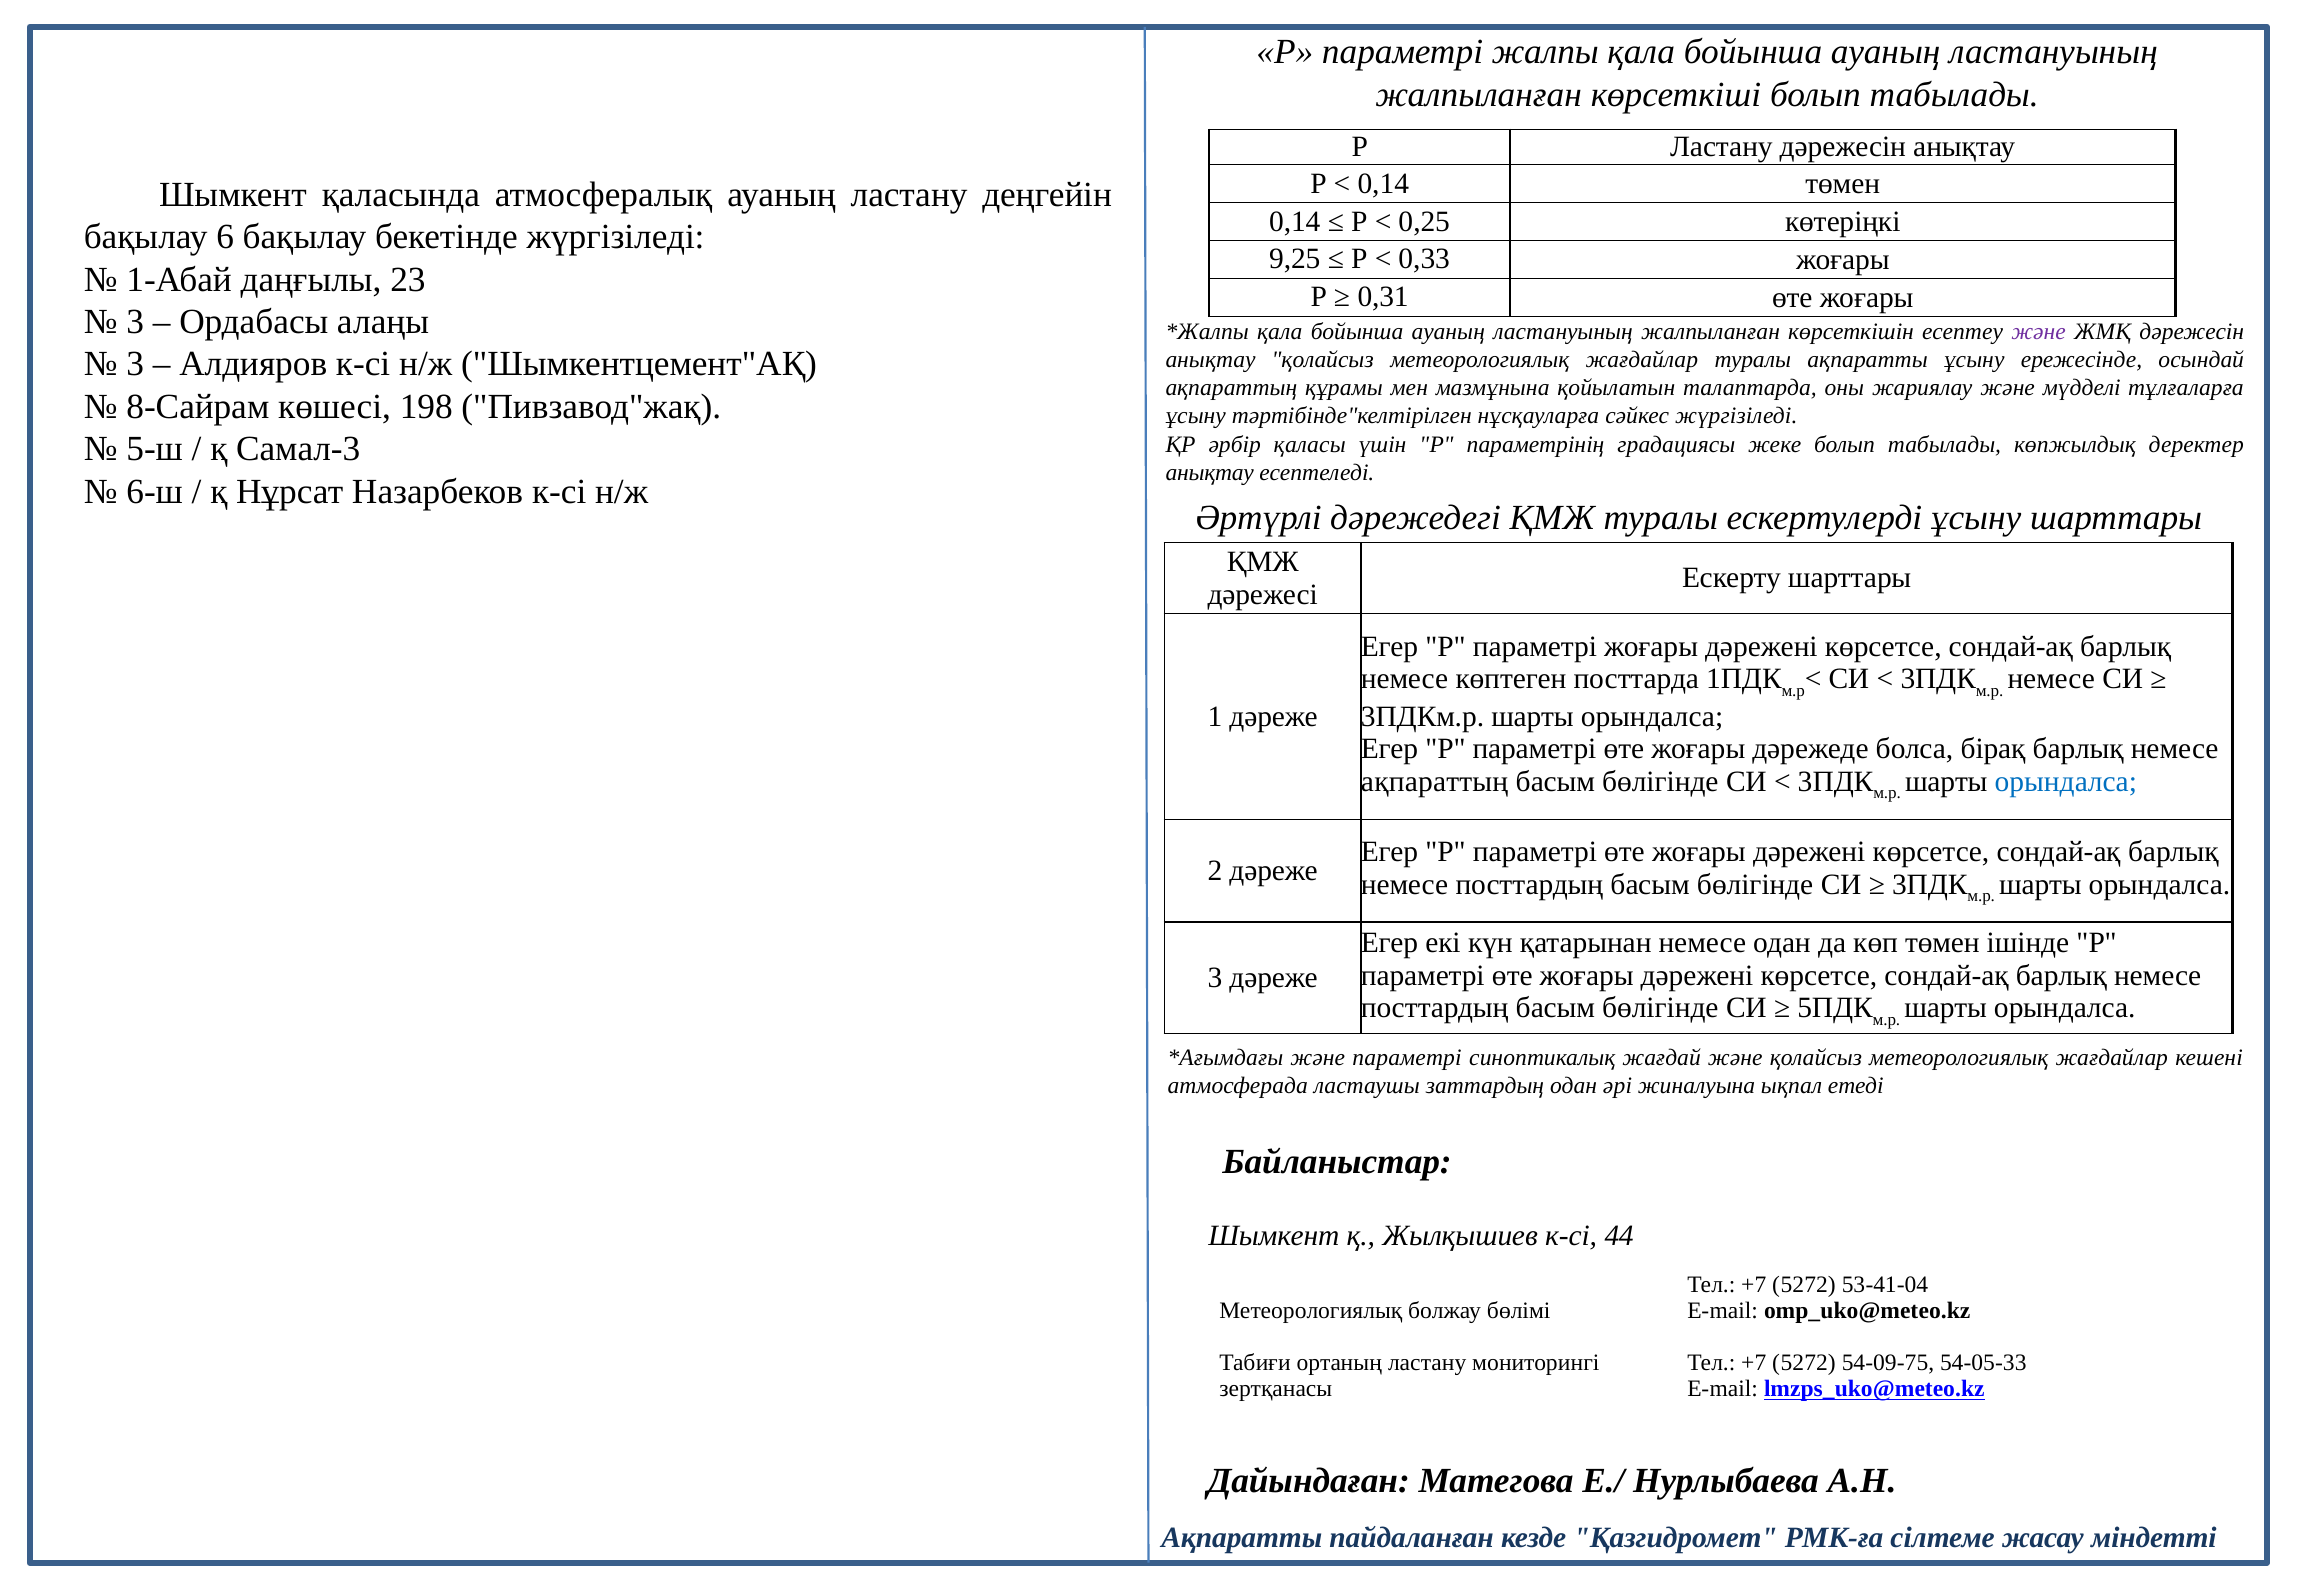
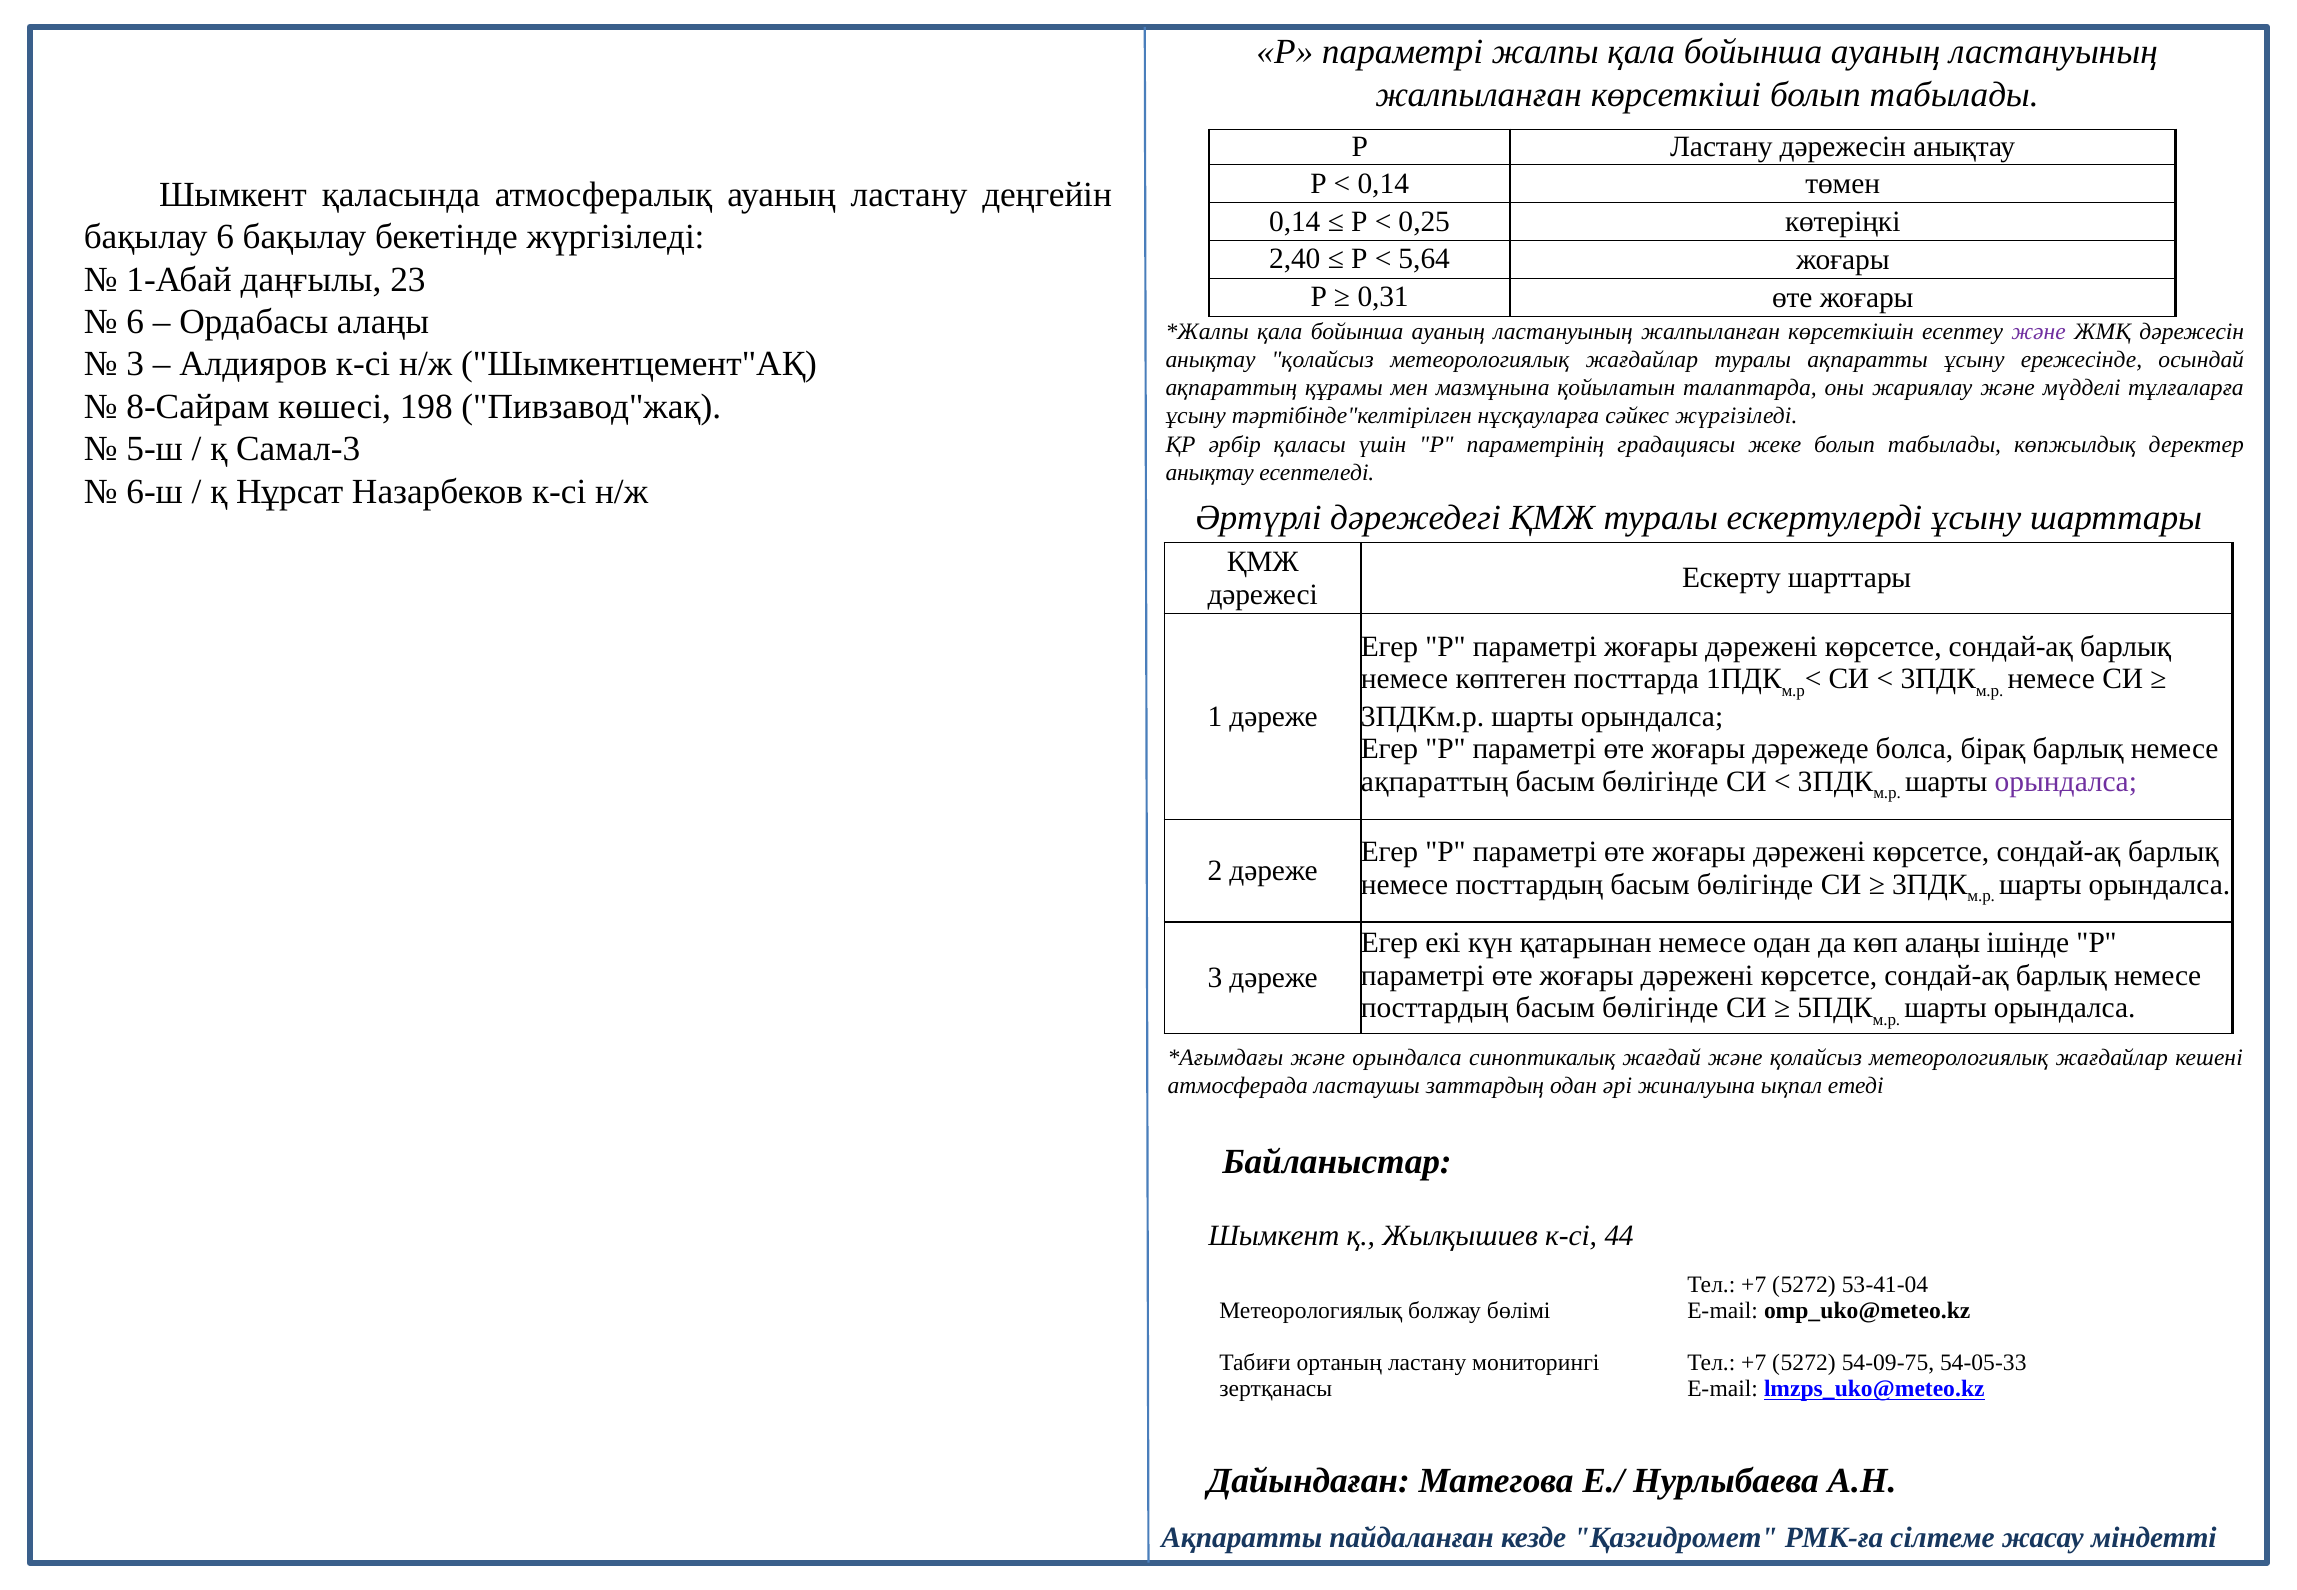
9,25: 9,25 -> 2,40
0,33: 0,33 -> 5,64
3 at (135, 322): 3 -> 6
орындалса at (2066, 781) colour: blue -> purple
көп төмен: төмен -> алаңы
және параметрі: параметрі -> орындалса
